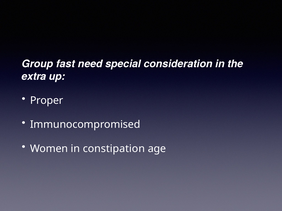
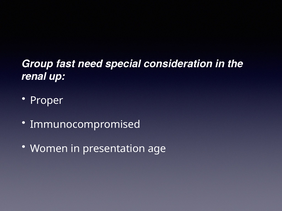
extra: extra -> renal
constipation: constipation -> presentation
